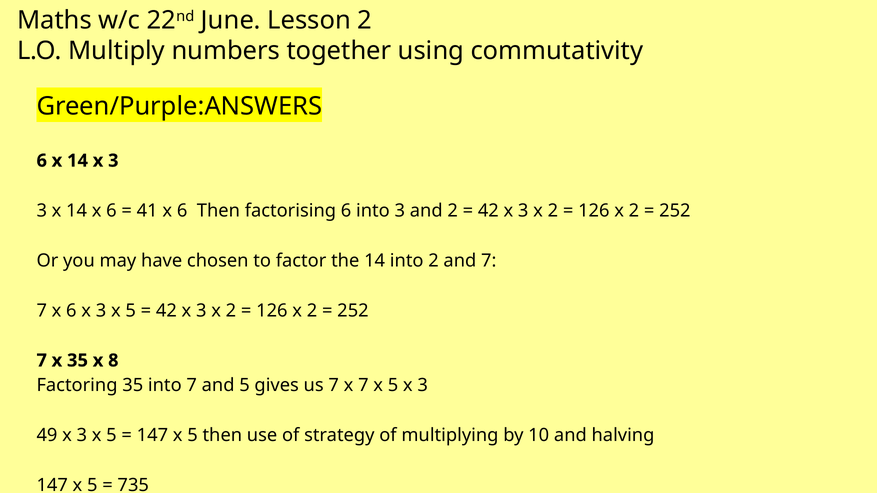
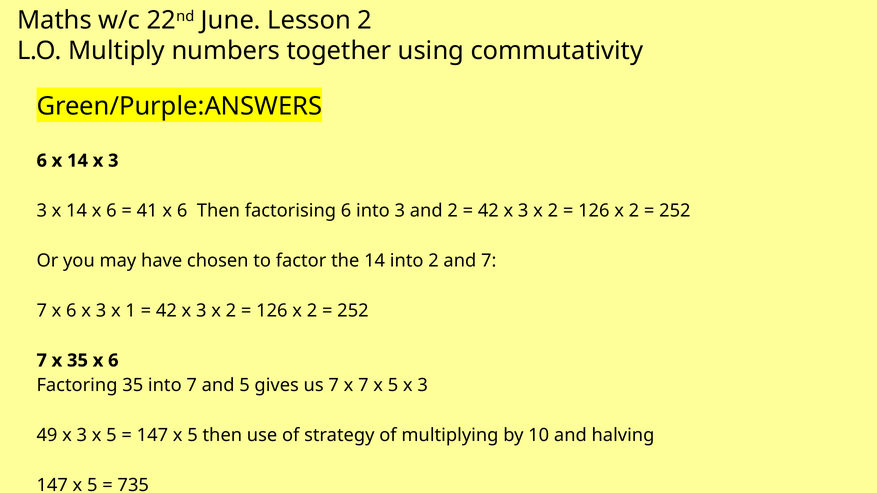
5 at (131, 311): 5 -> 1
35 x 8: 8 -> 6
